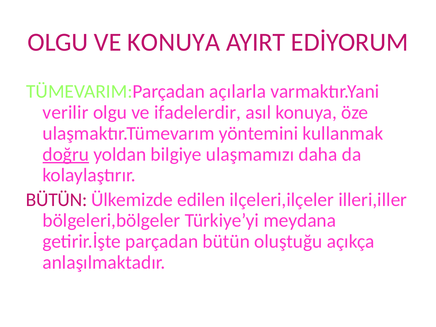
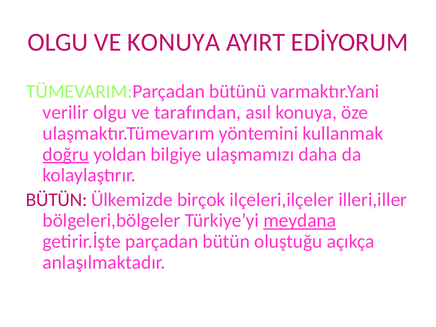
açılarla: açılarla -> bütünü
ifadelerdir: ifadelerdir -> tarafından
edilen: edilen -> birçok
meydana underline: none -> present
